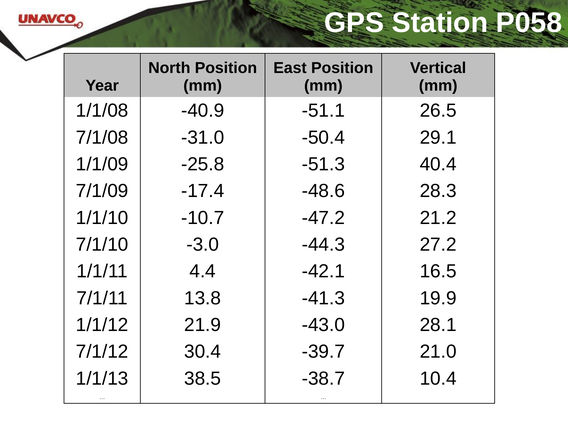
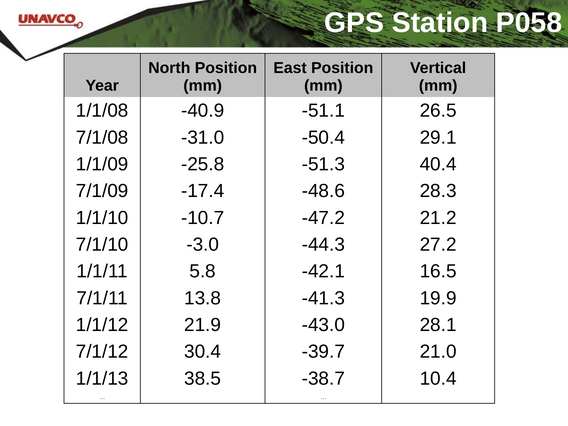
4.4: 4.4 -> 5.8
